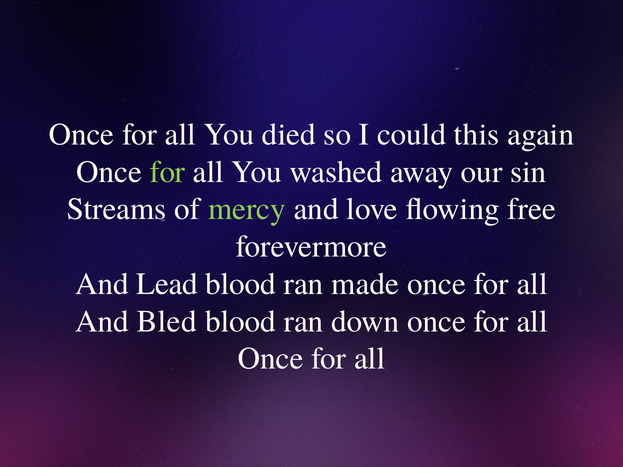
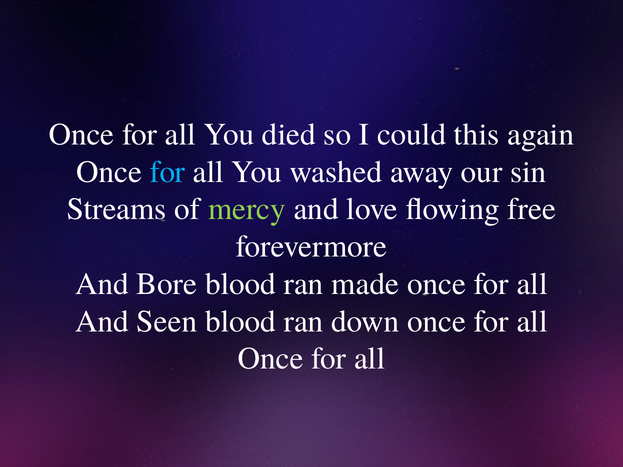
for at (167, 172) colour: light green -> light blue
Lead: Lead -> Bore
Bled: Bled -> Seen
